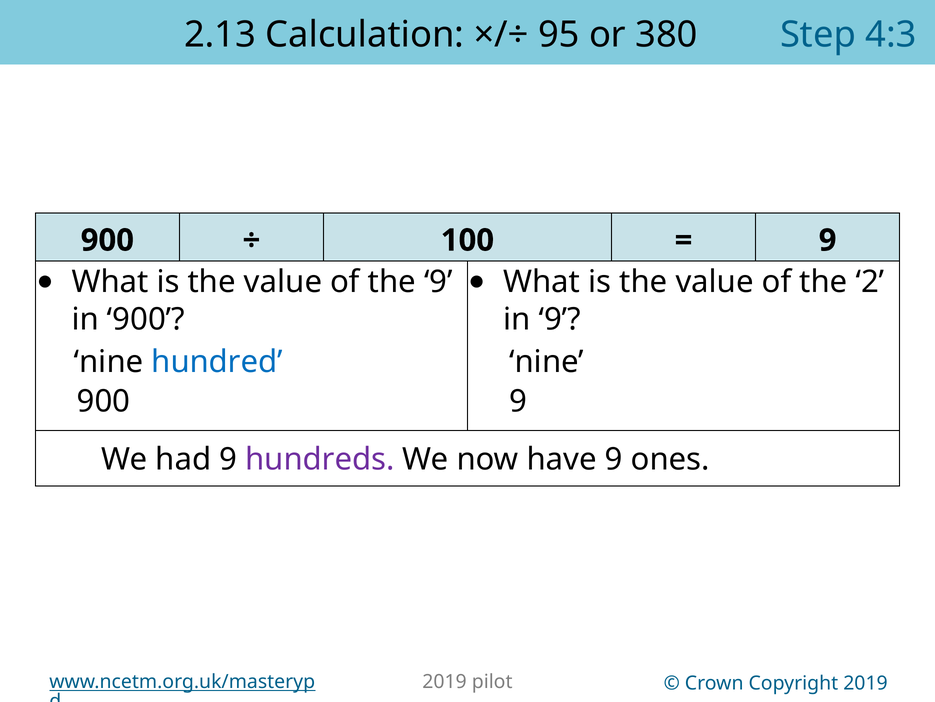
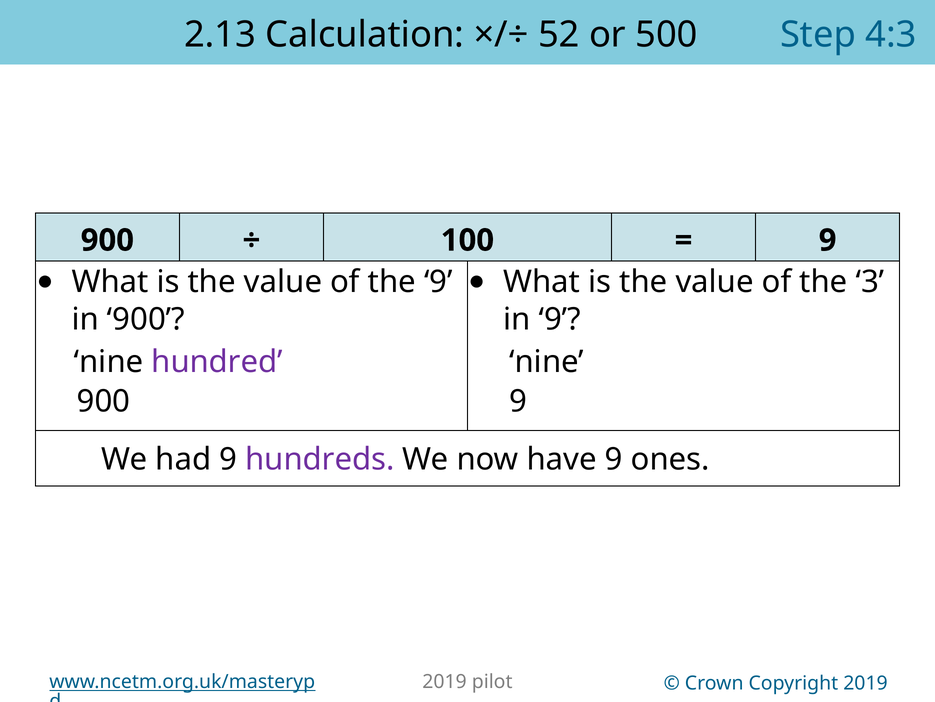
95: 95 -> 52
380: 380 -> 500
2: 2 -> 3
hundred colour: blue -> purple
